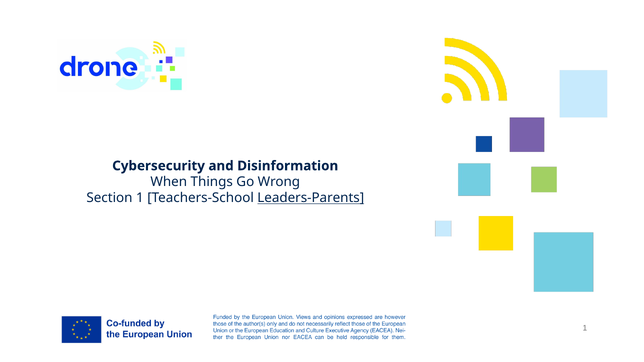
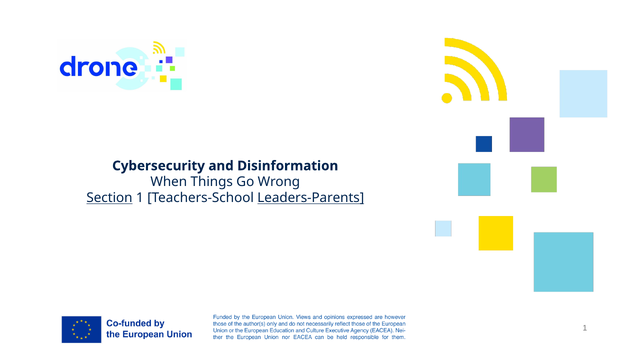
Section underline: none -> present
